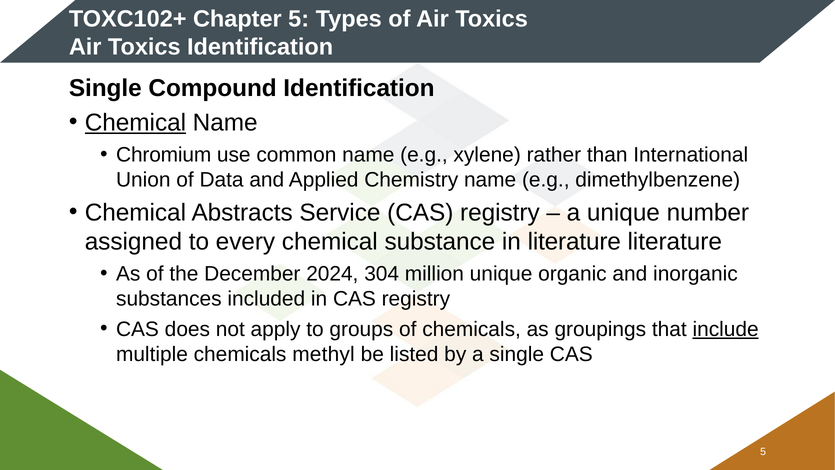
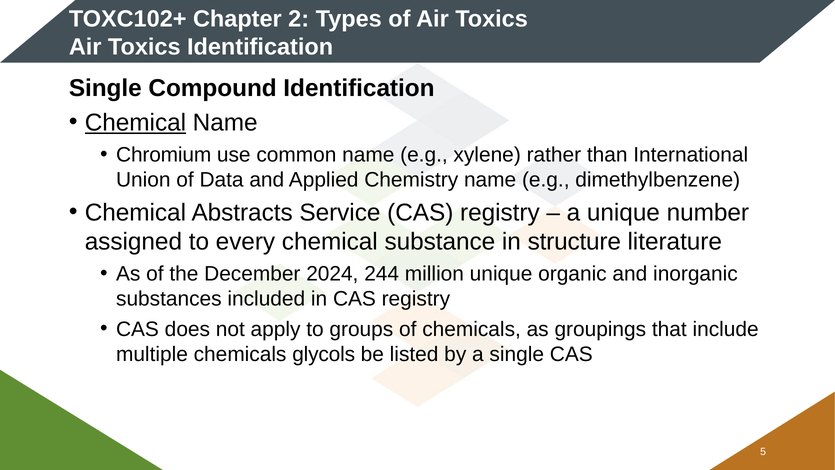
Chapter 5: 5 -> 2
in literature: literature -> structure
304: 304 -> 244
include underline: present -> none
methyl: methyl -> glycols
